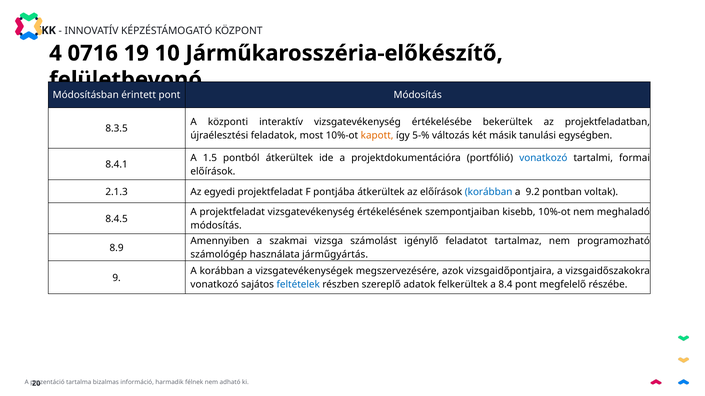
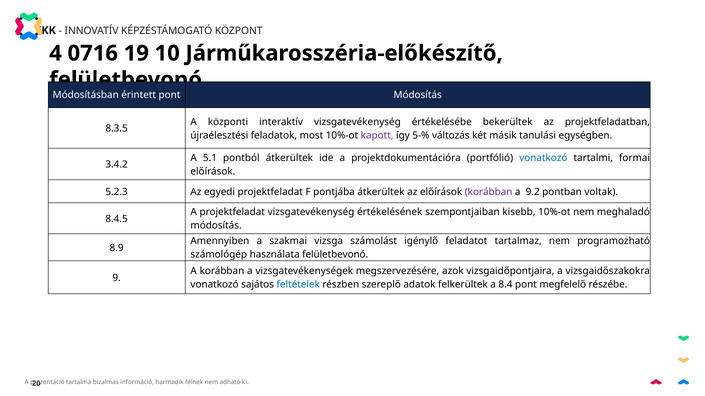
kapott colour: orange -> purple
1.5: 1.5 -> 5.1
8.4.1: 8.4.1 -> 3.4.2
2.1.3: 2.1.3 -> 5.2.3
korábban at (489, 192) colour: blue -> purple
használata járműgyártás: járműgyártás -> felületbevonó
